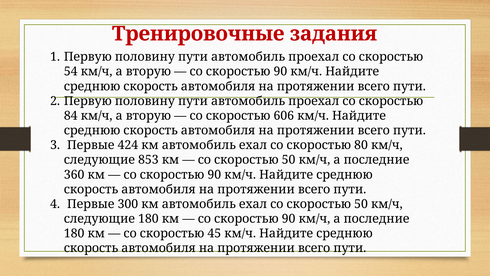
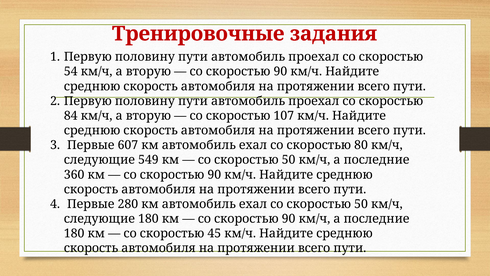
606: 606 -> 107
424: 424 -> 607
853: 853 -> 549
300: 300 -> 280
